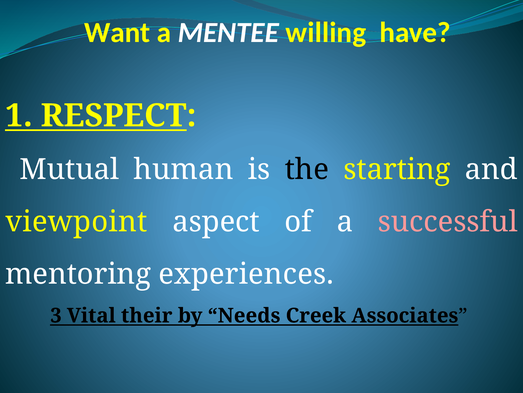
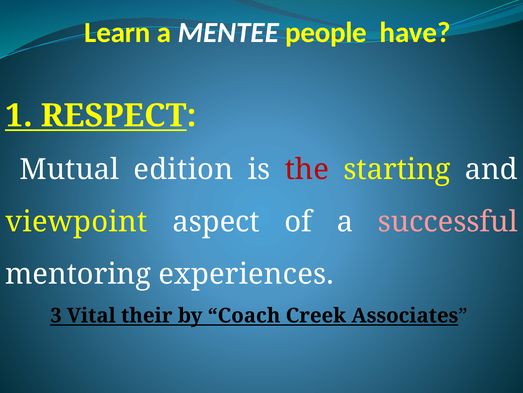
Want: Want -> Learn
willing: willing -> people
human: human -> edition
the colour: black -> red
Needs: Needs -> Coach
